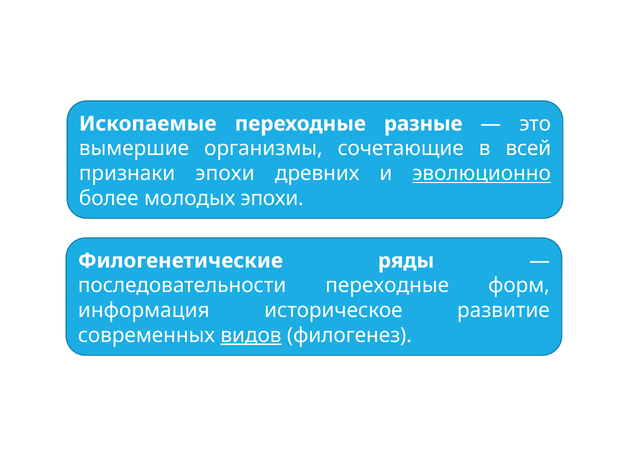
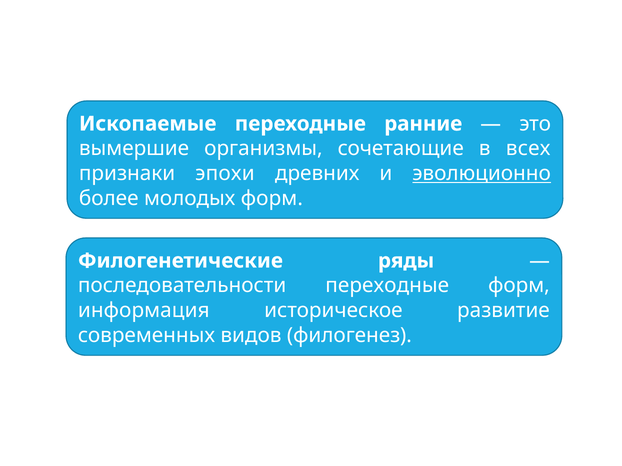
разные: разные -> ранние
всей: всей -> всех
молодых эпохи: эпохи -> форм
видов underline: present -> none
